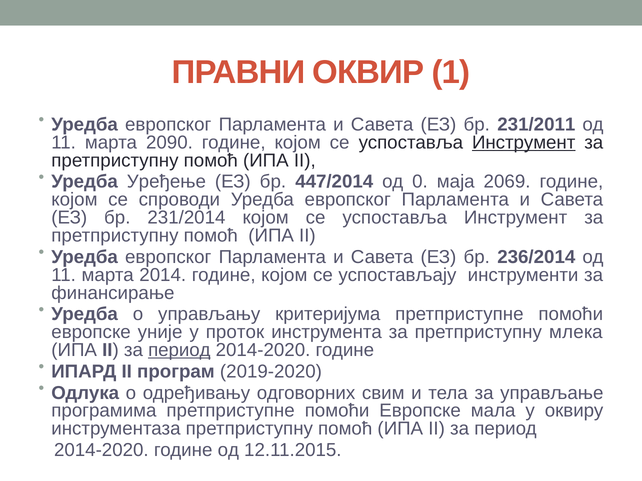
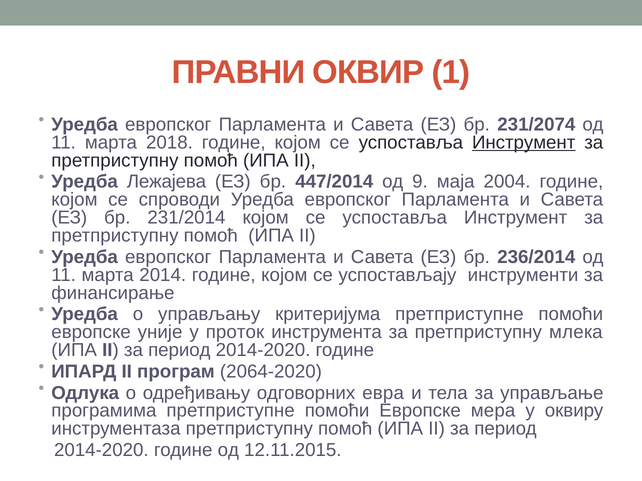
231/2011: 231/2011 -> 231/2074
2090: 2090 -> 2018
Уређење: Уређење -> Лежајева
0: 0 -> 9
2069: 2069 -> 2004
период at (179, 350) underline: present -> none
2019-2020: 2019-2020 -> 2064-2020
свим: свим -> евра
мала: мала -> мeрa
